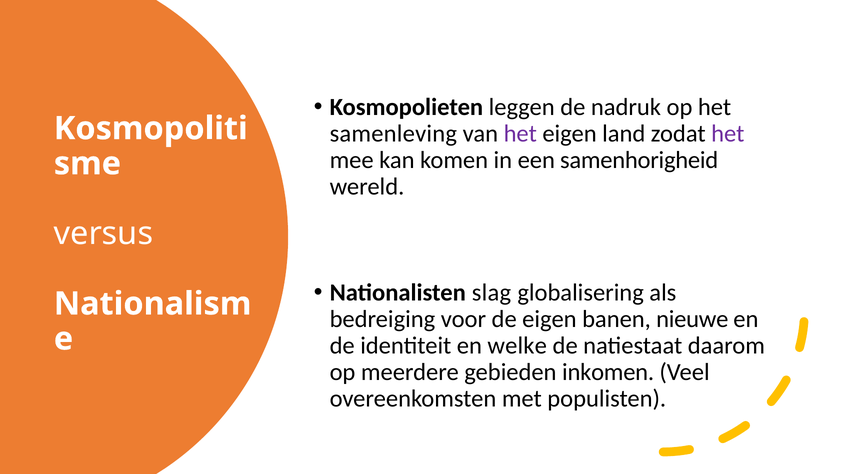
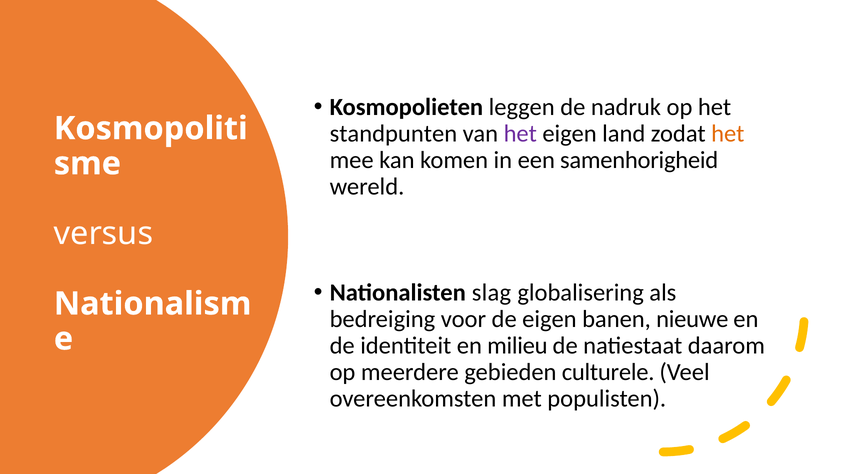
samenleving: samenleving -> standpunten
het at (728, 134) colour: purple -> orange
welke: welke -> milieu
inkomen: inkomen -> culturele
